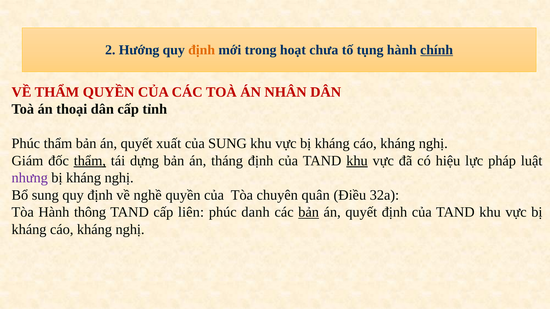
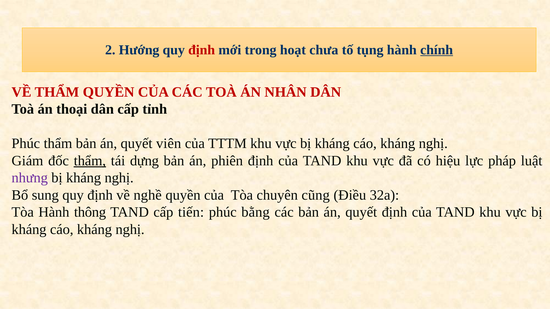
định at (202, 50) colour: orange -> red
xuất: xuất -> viên
của SUNG: SUNG -> TTTM
tháng: tháng -> phiên
khu at (357, 161) underline: present -> none
quân: quân -> cũng
liên: liên -> tiến
danh: danh -> bằng
bản at (309, 212) underline: present -> none
